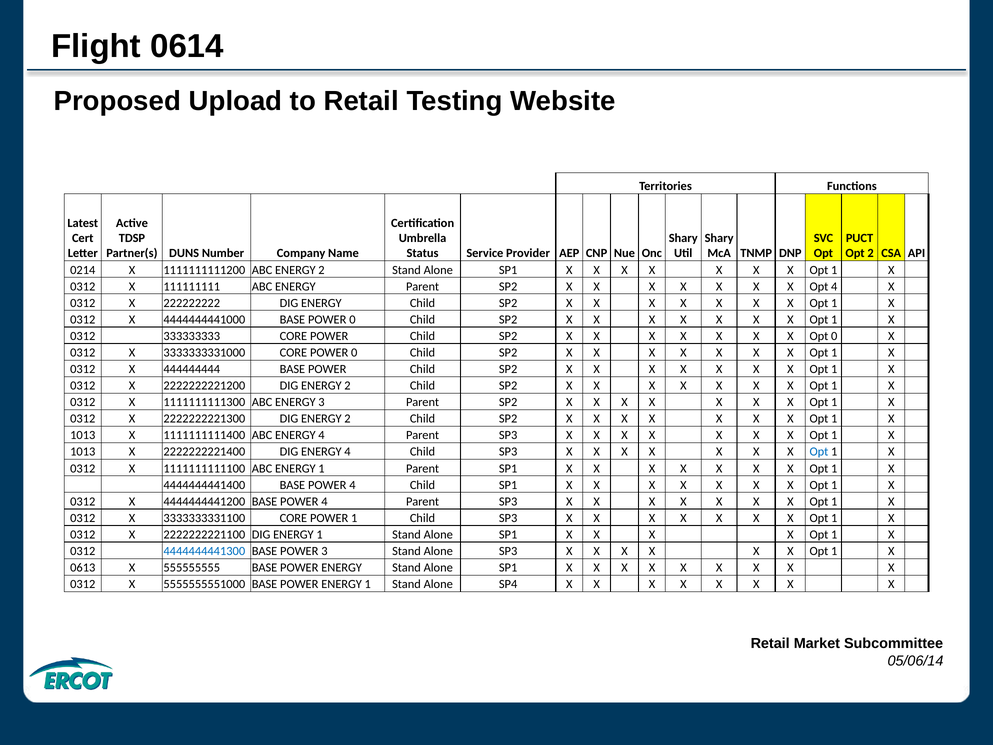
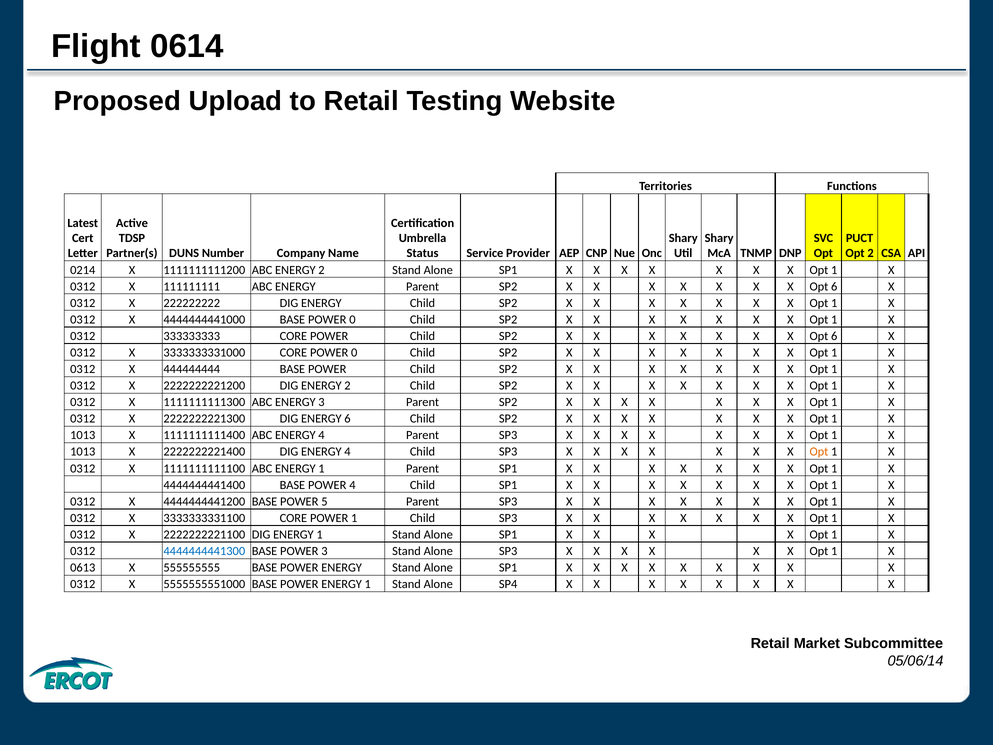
4 at (834, 286): 4 -> 6
0 at (834, 336): 0 -> 6
2222222221300 DIG ENERGY 2: 2 -> 6
Opt at (819, 452) colour: blue -> orange
4444444441200 BASE POWER 4: 4 -> 5
